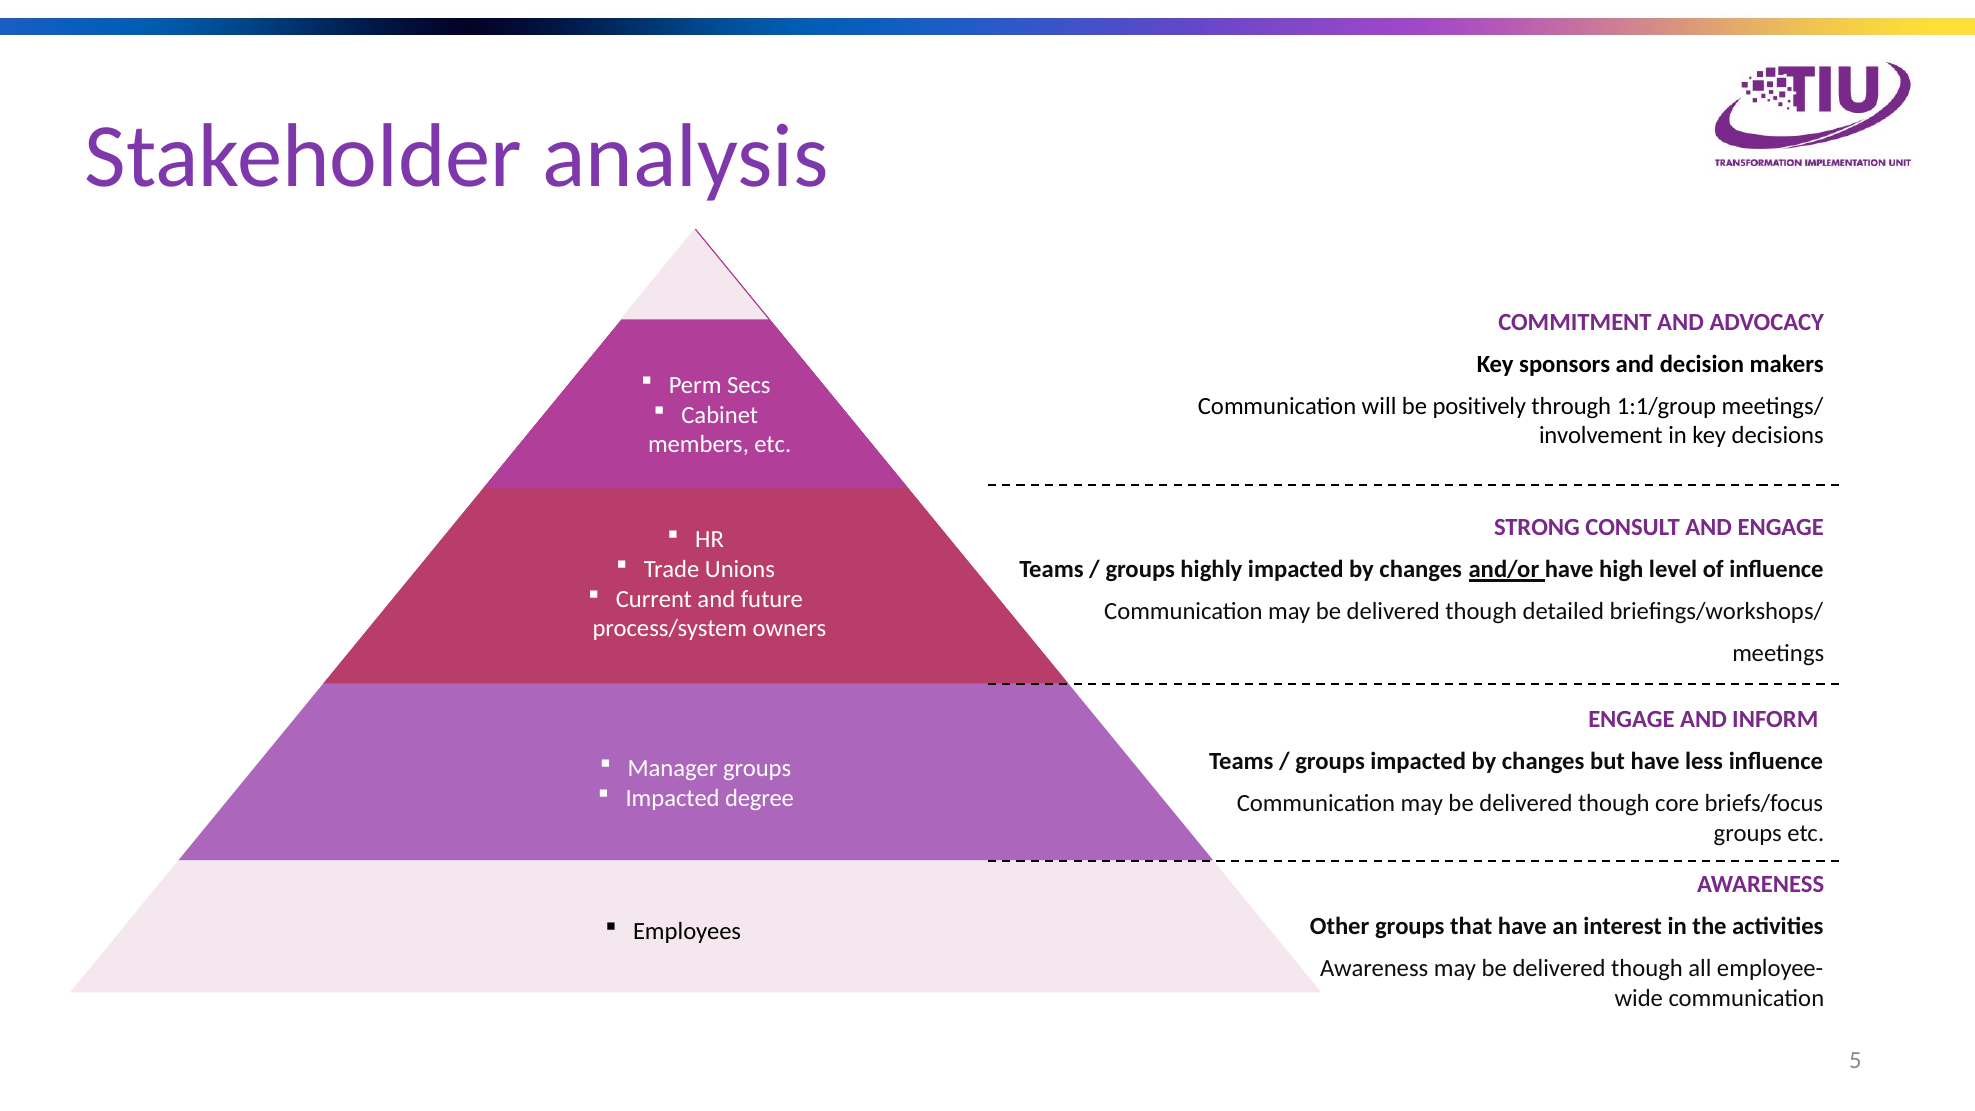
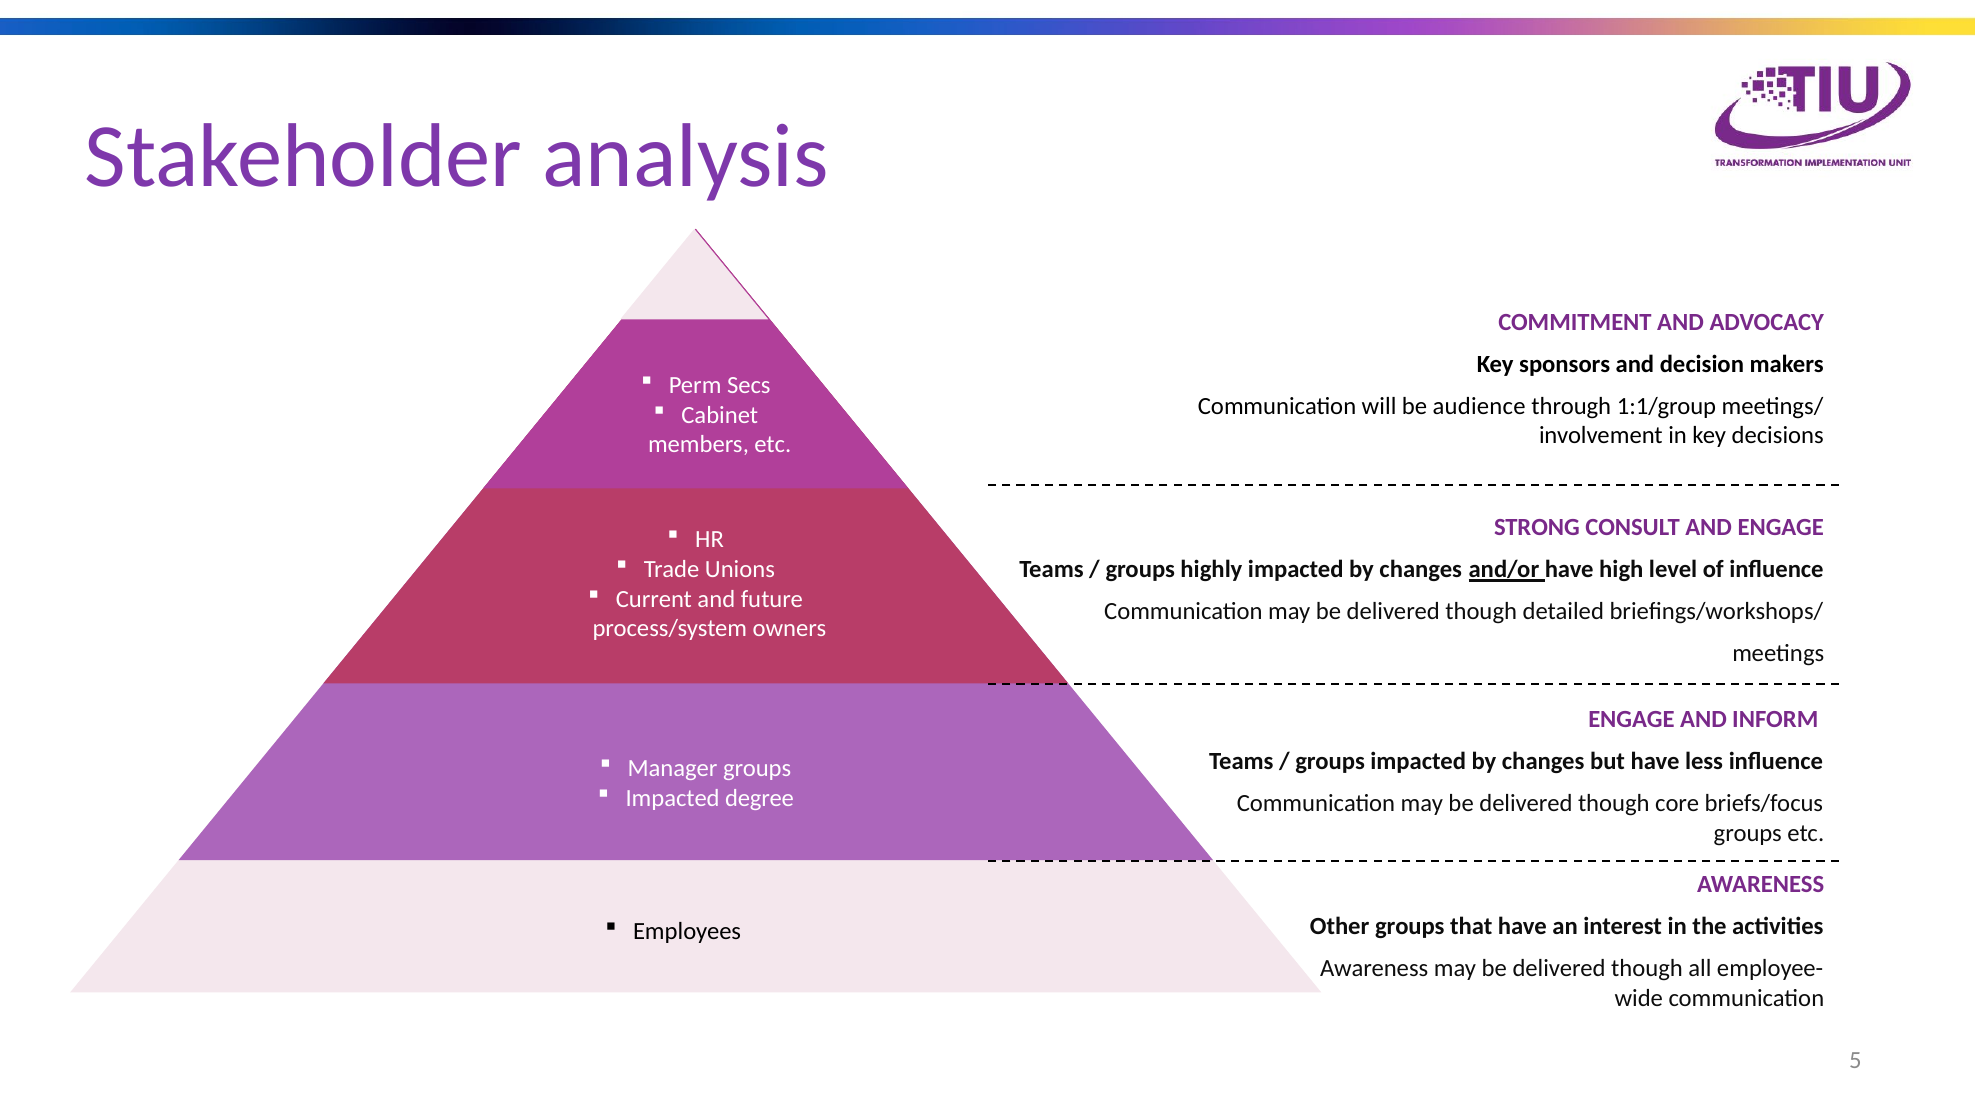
positively: positively -> audience
